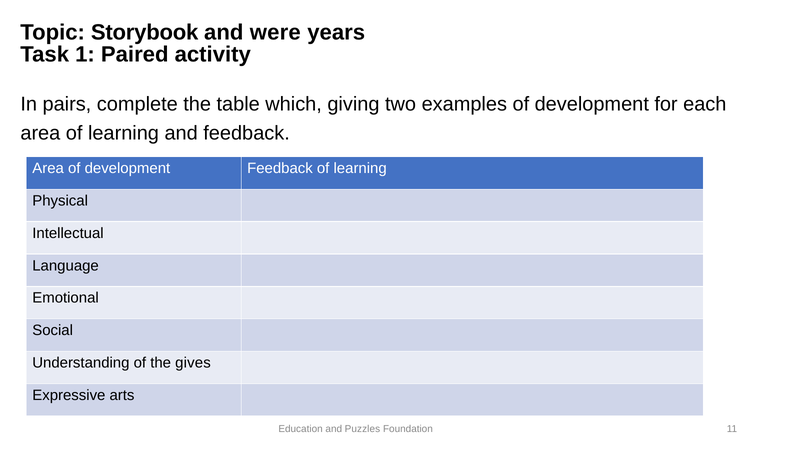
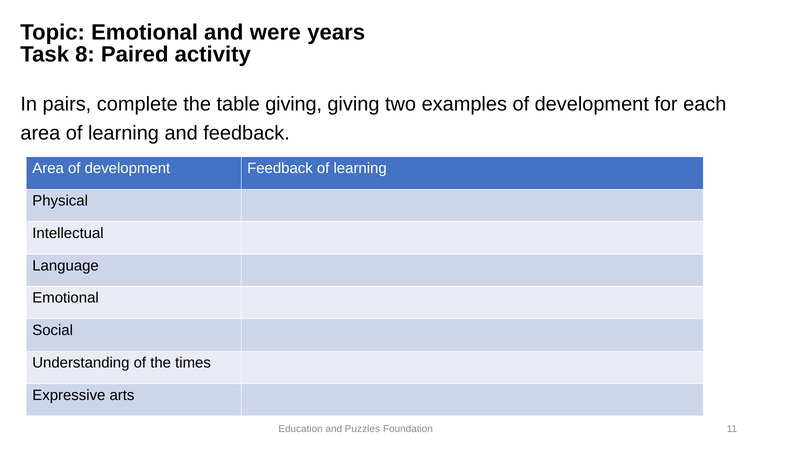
Topic Storybook: Storybook -> Emotional
1: 1 -> 8
table which: which -> giving
gives: gives -> times
